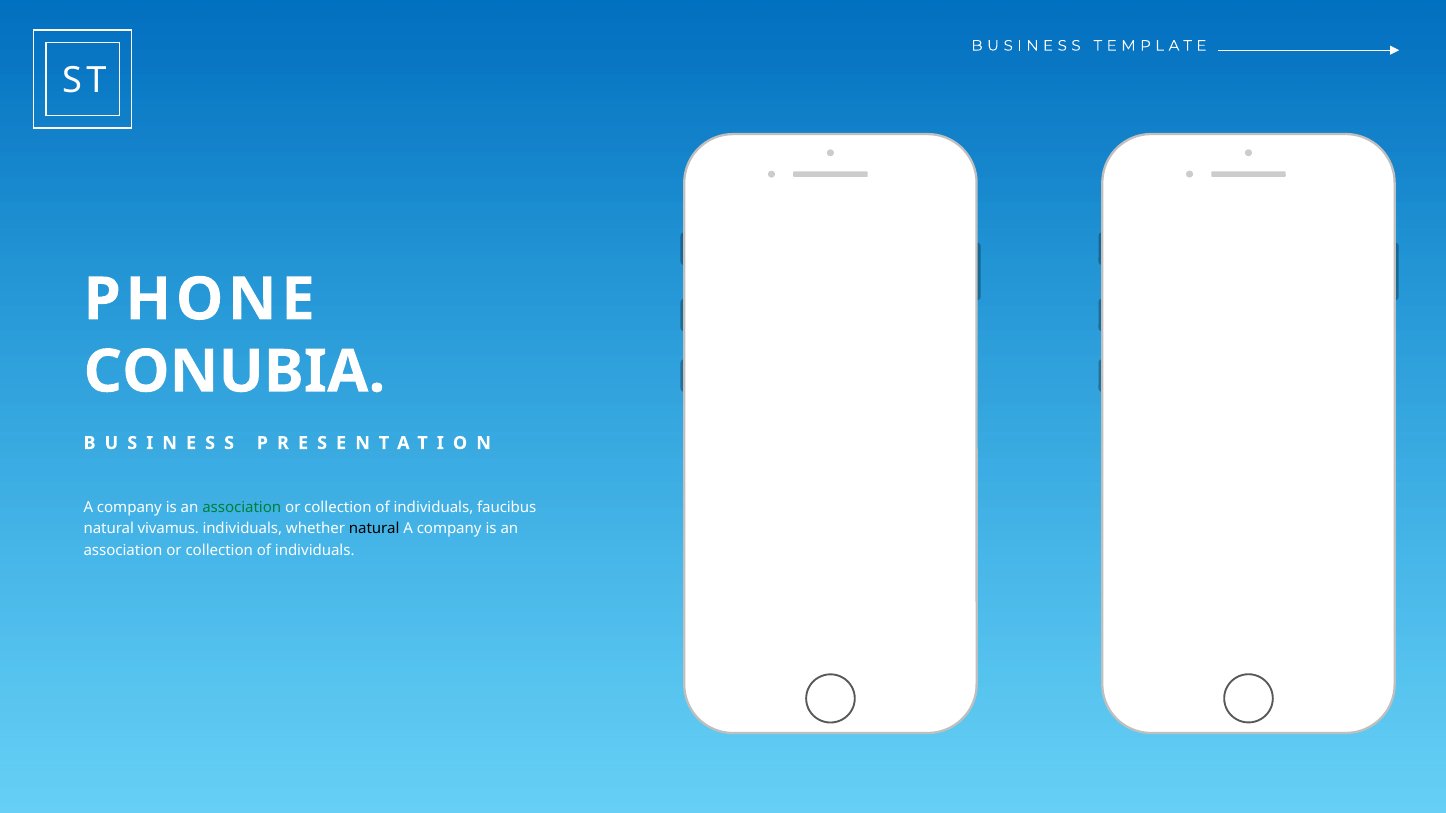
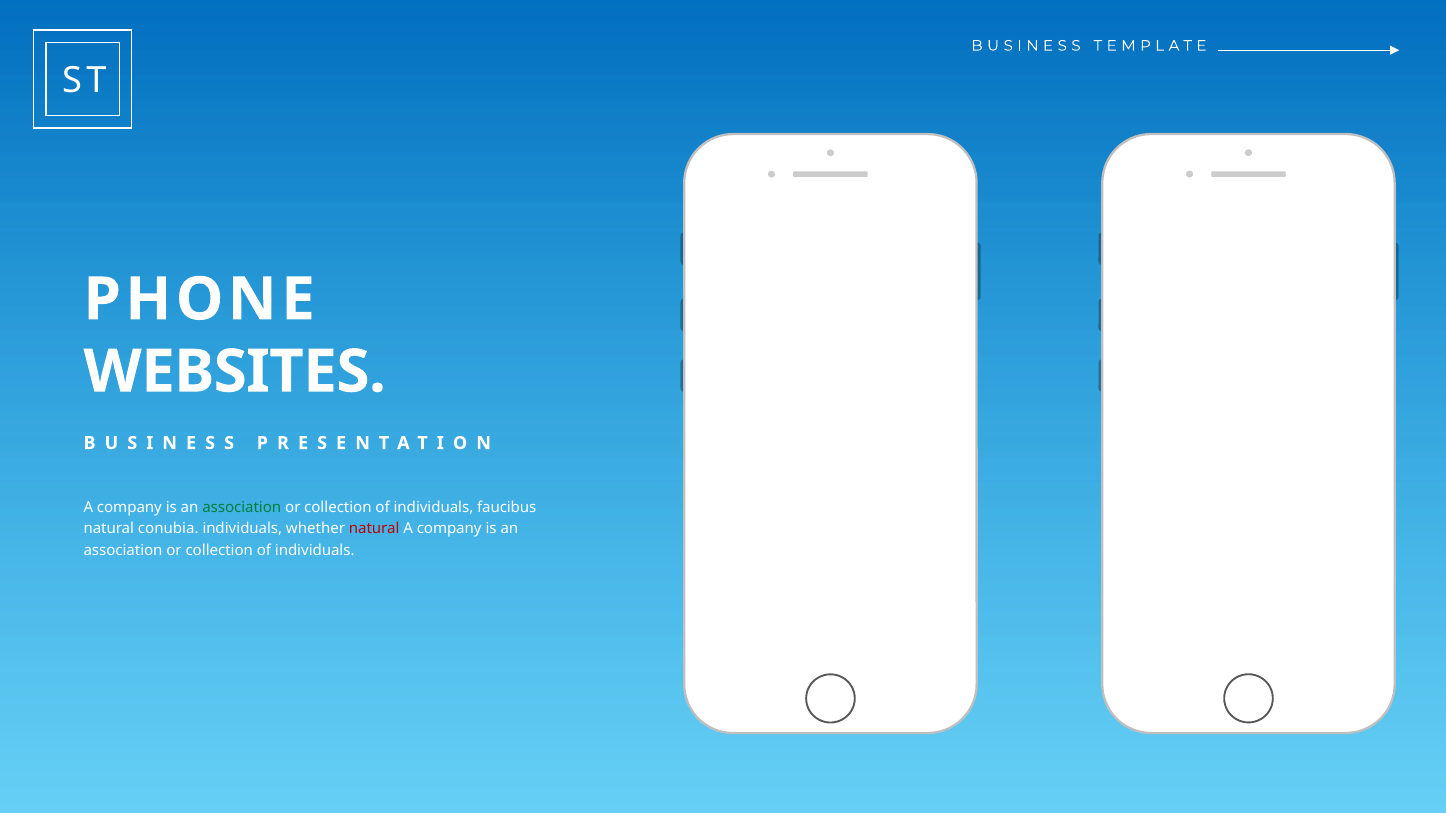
CONUBIA: CONUBIA -> WEBSITES
vivamus: vivamus -> conubia
natural at (374, 529) colour: black -> red
